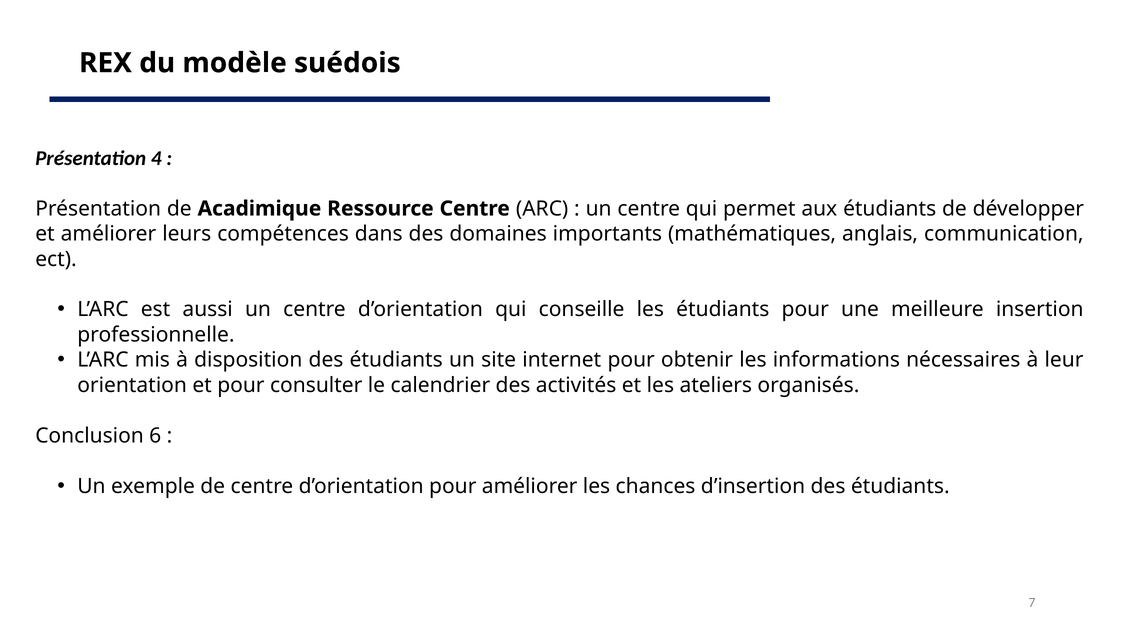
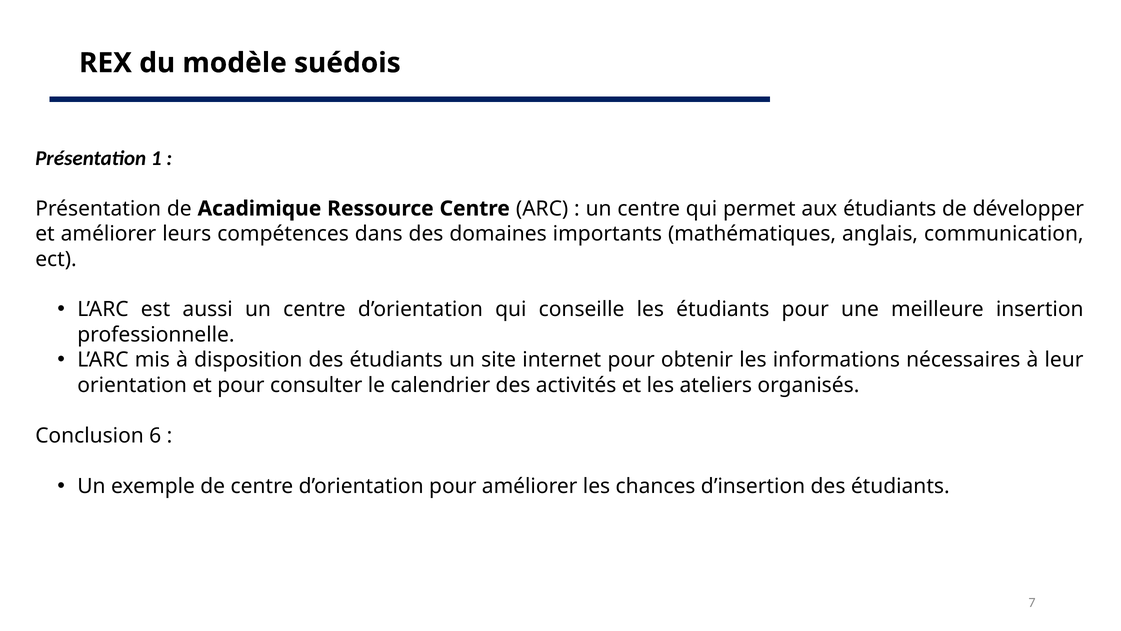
4: 4 -> 1
